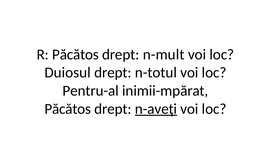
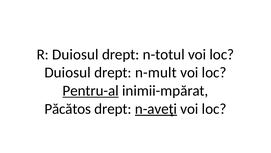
R Păcătos: Păcătos -> Duiosul
n-mult: n-mult -> n-totul
n-totul: n-totul -> n-mult
Pentru-al underline: none -> present
